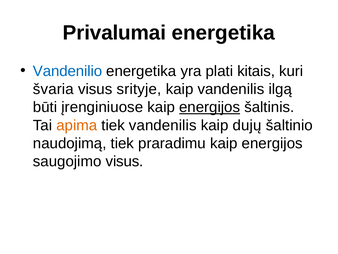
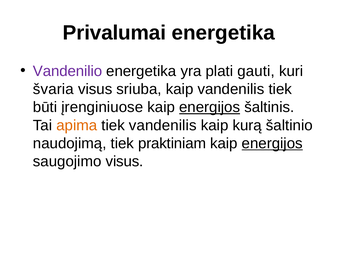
Vandenilio colour: blue -> purple
kitais: kitais -> gauti
srityje: srityje -> sriuba
vandenilis ilgą: ilgą -> tiek
dujų: dujų -> kurą
praradimu: praradimu -> praktiniam
energijos at (272, 143) underline: none -> present
